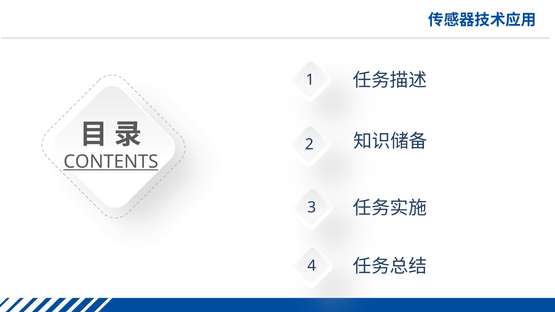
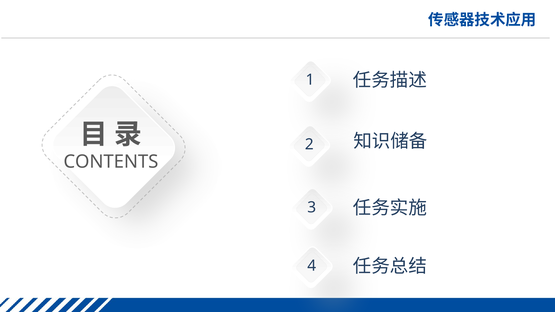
CONTENTS underline: present -> none
